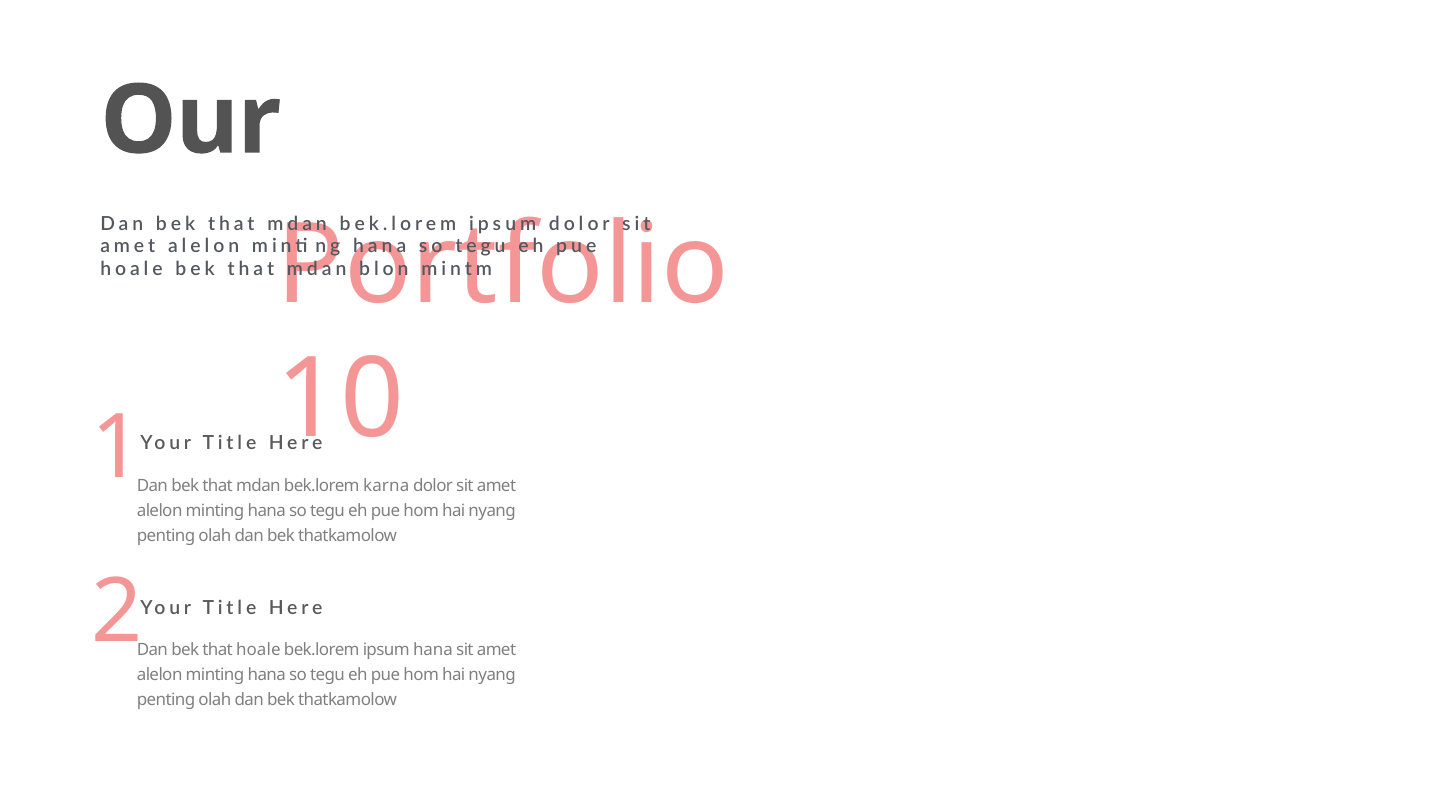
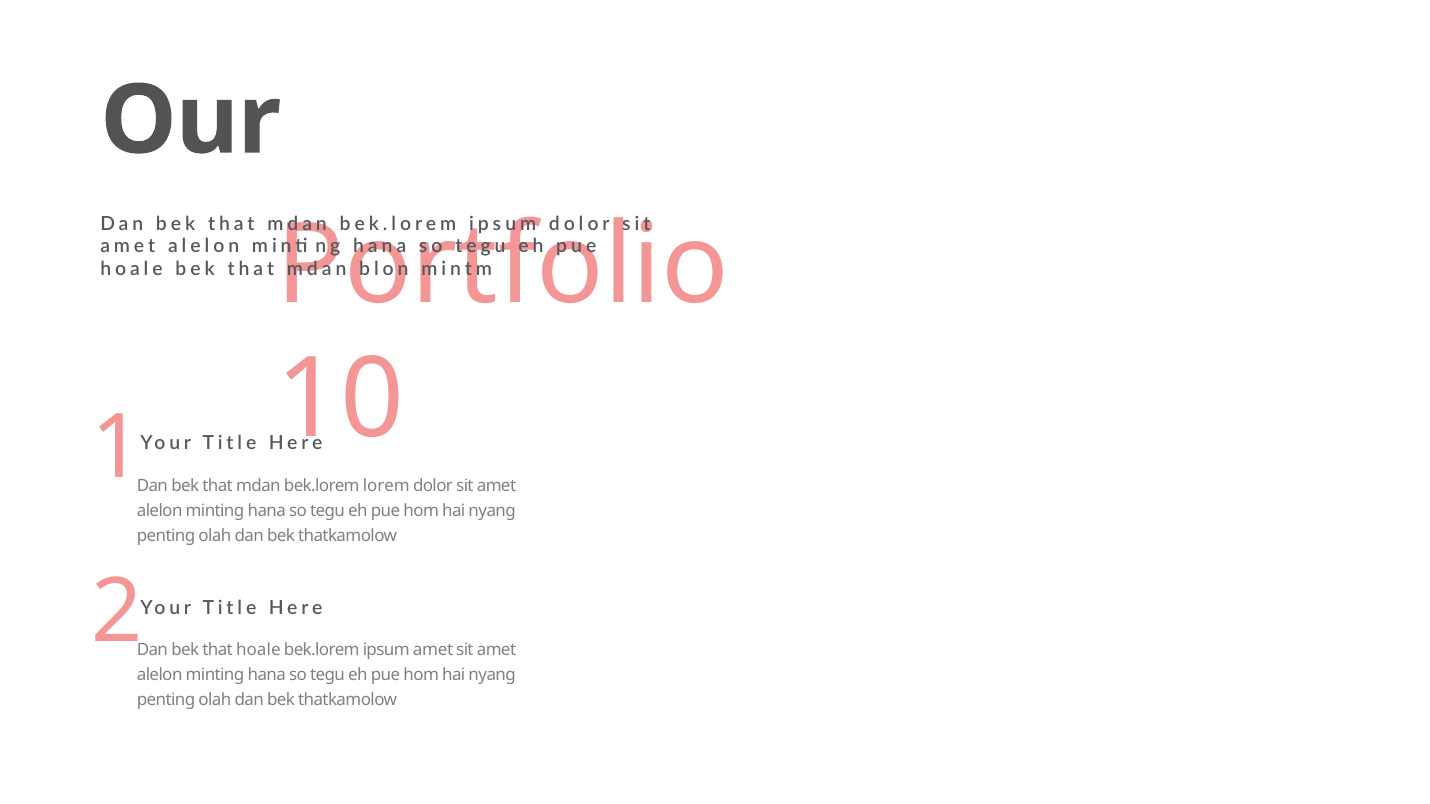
karna: karna -> lorem
ipsum hana: hana -> amet
